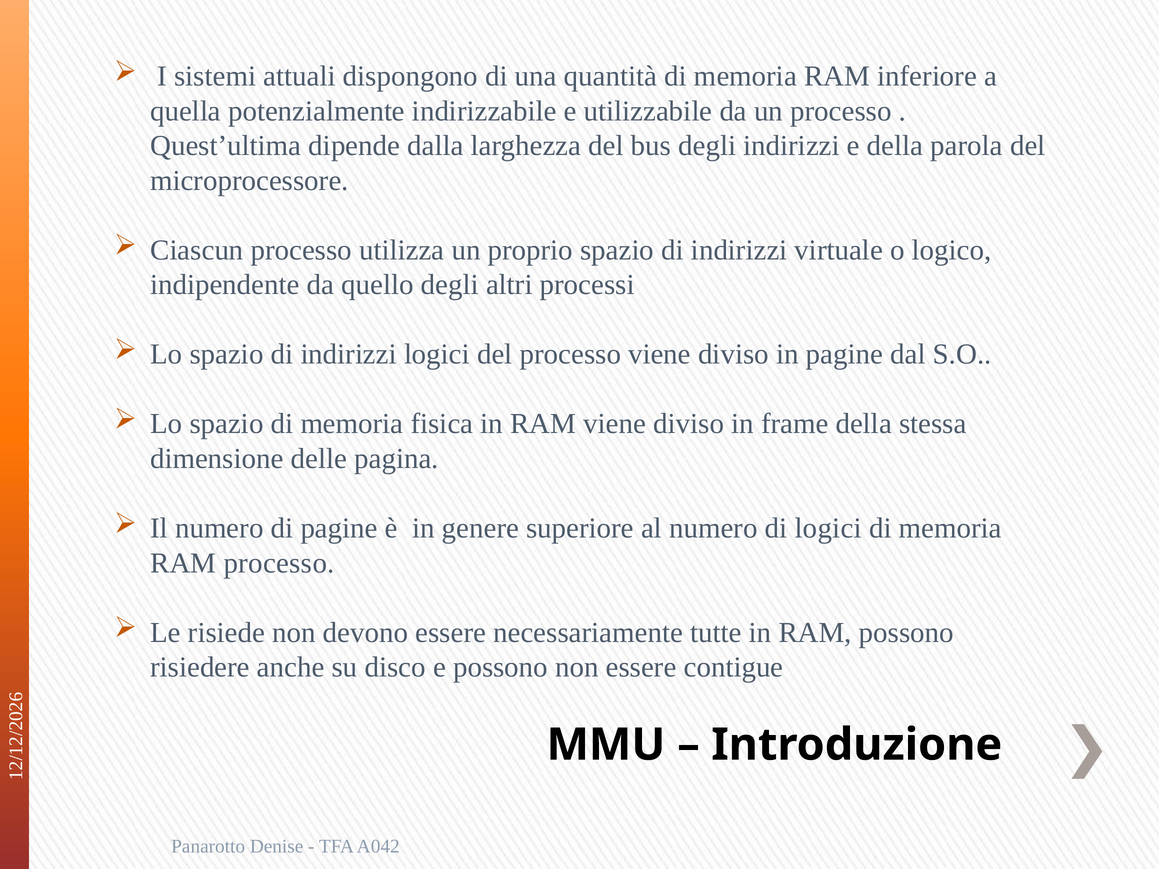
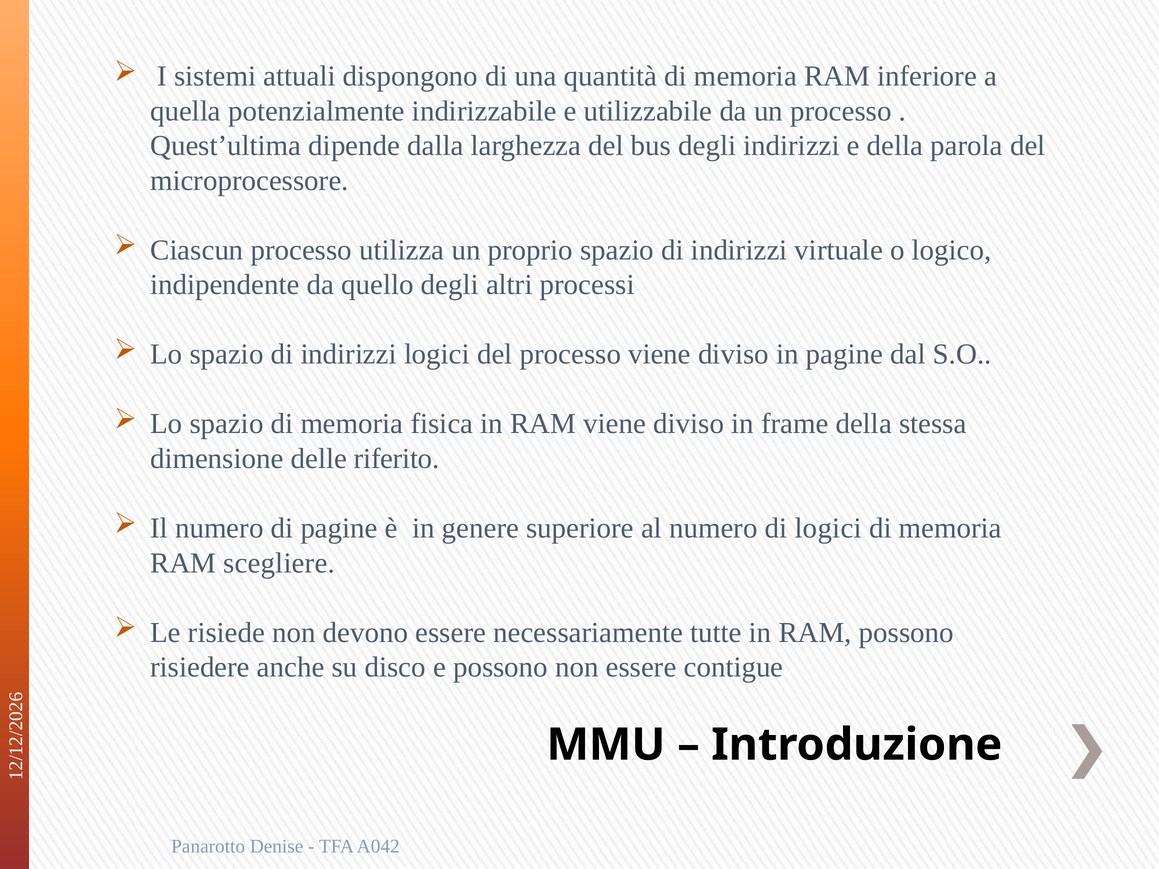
pagina: pagina -> riferito
RAM processo: processo -> scegliere
